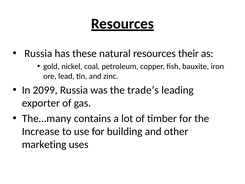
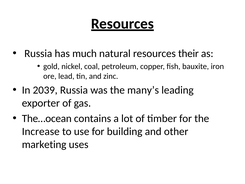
these: these -> much
2099: 2099 -> 2039
trade’s: trade’s -> many’s
The…many: The…many -> The…ocean
